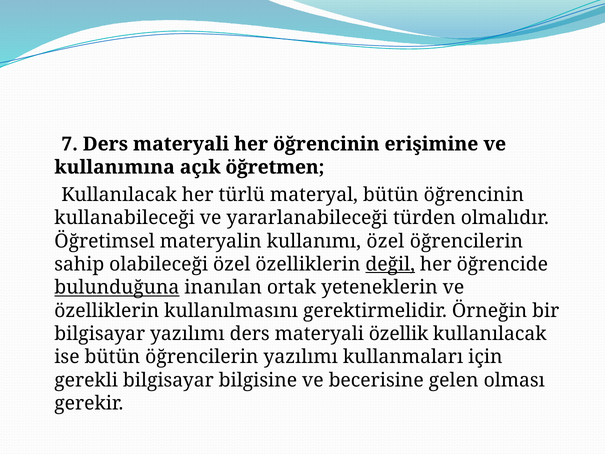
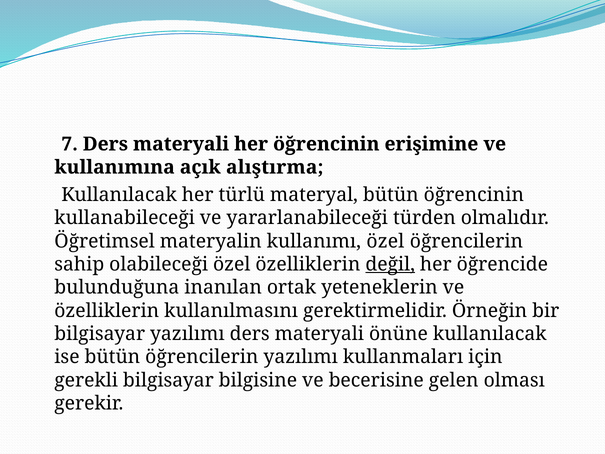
öğretmen: öğretmen -> alıştırma
bulunduğuna underline: present -> none
özellik: özellik -> önüne
